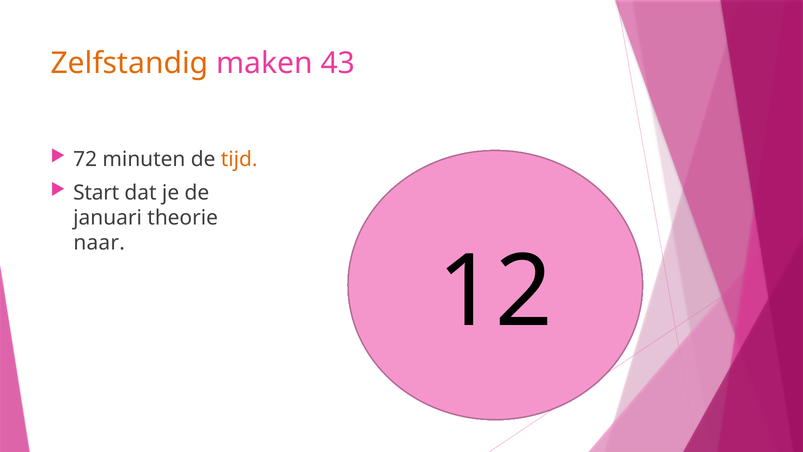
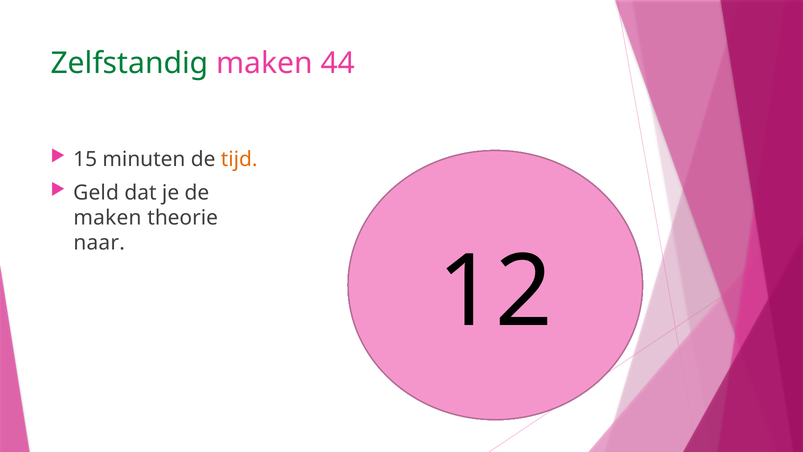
Zelfstandig colour: orange -> green
43: 43 -> 44
72: 72 -> 15
Start: Start -> Geld
januari at (108, 218): januari -> maken
